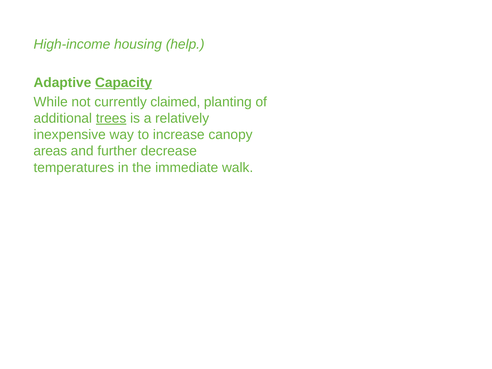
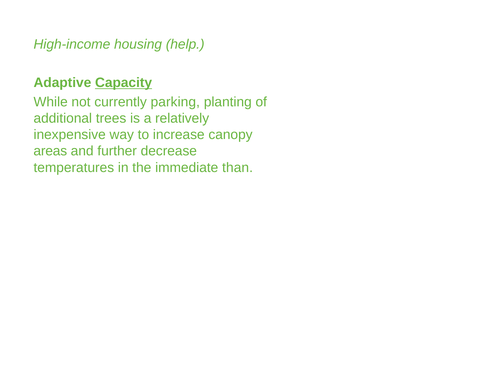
claimed: claimed -> parking
trees underline: present -> none
walk: walk -> than
